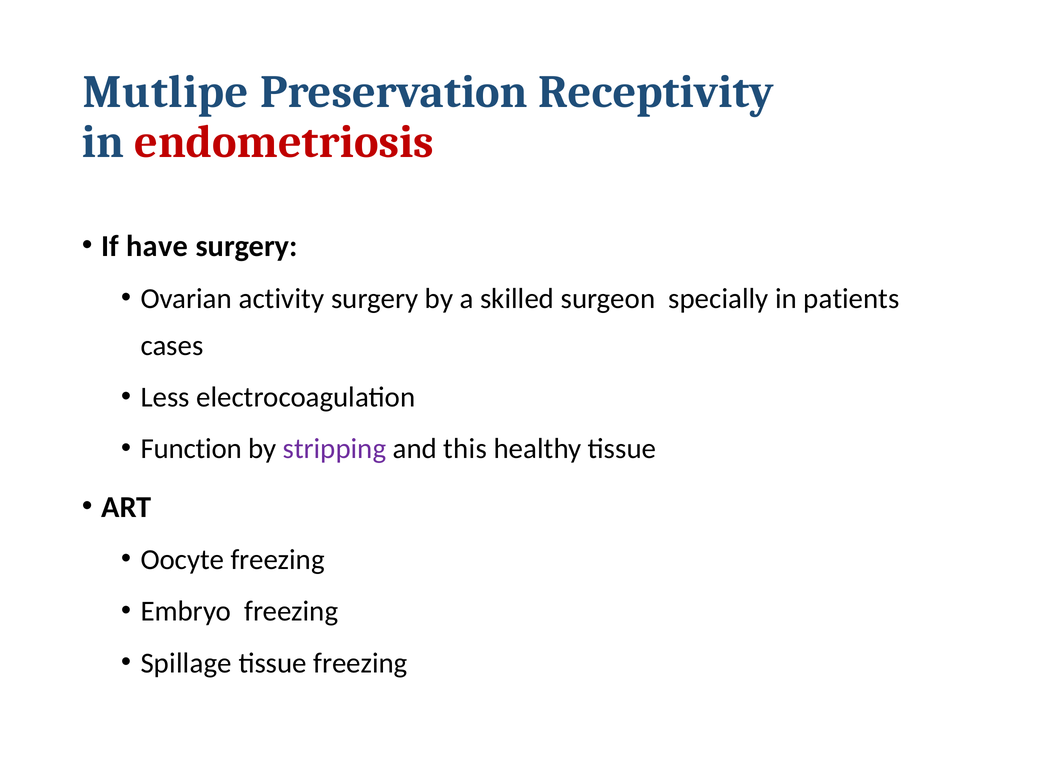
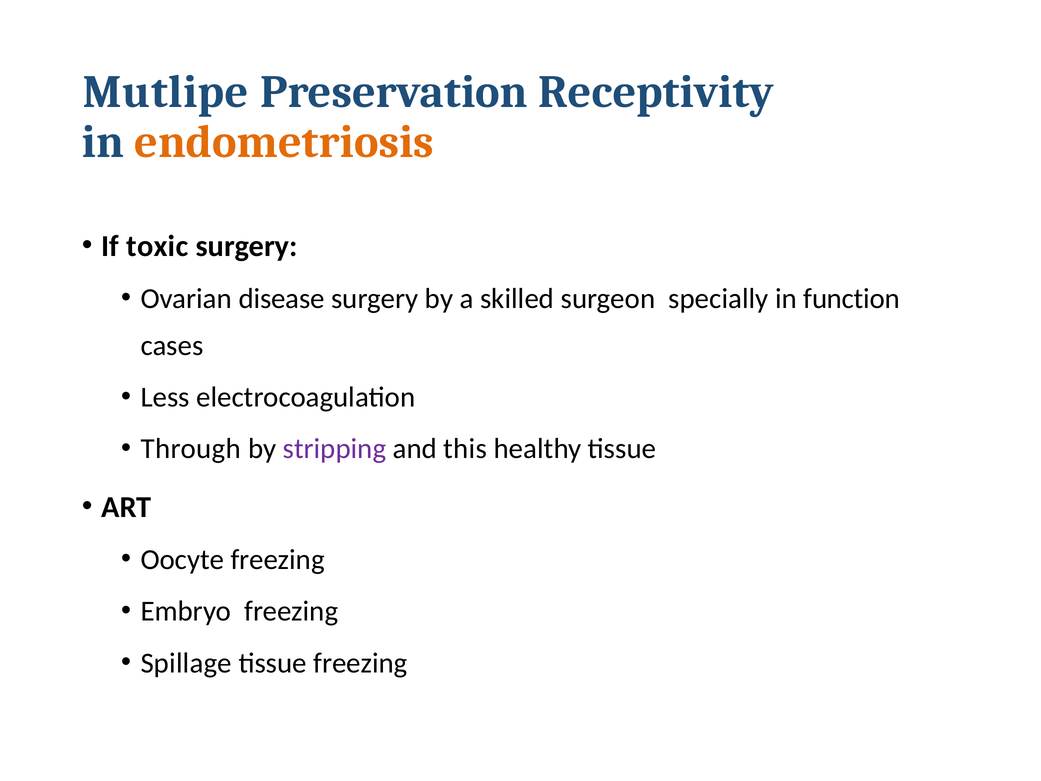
endometriosis colour: red -> orange
have: have -> toxic
activity: activity -> disease
patients: patients -> function
Function: Function -> Through
